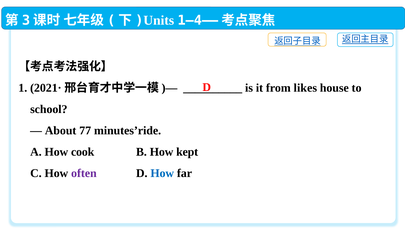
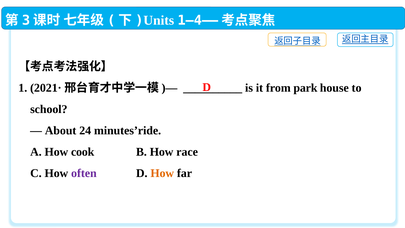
likes: likes -> park
77: 77 -> 24
kept: kept -> race
How at (162, 173) colour: blue -> orange
